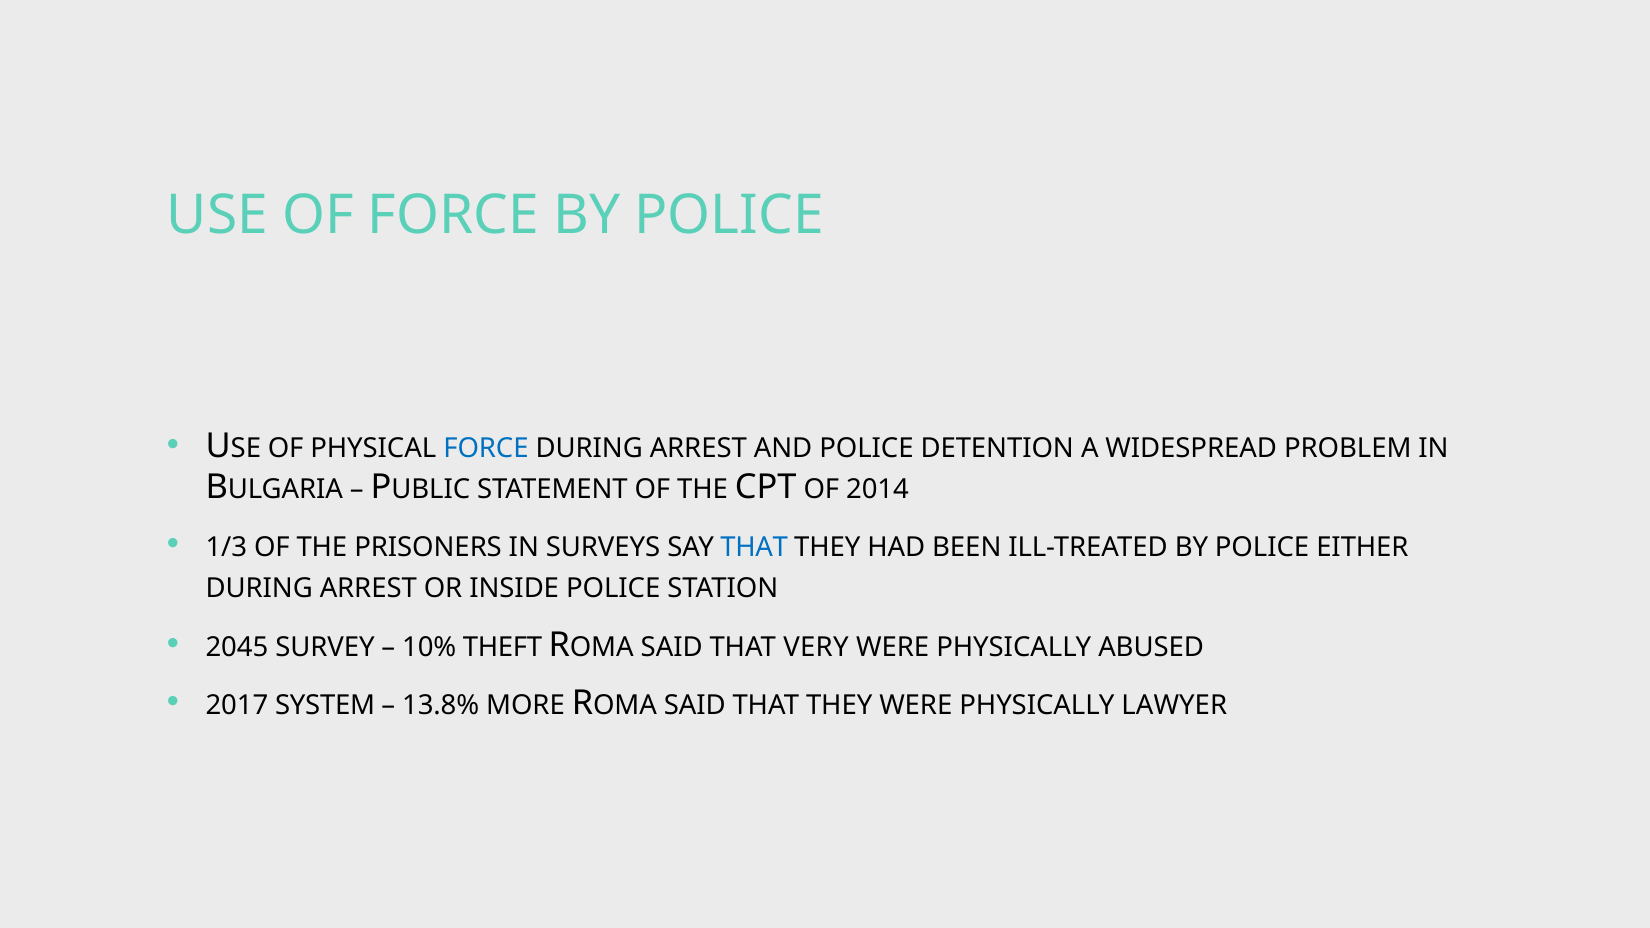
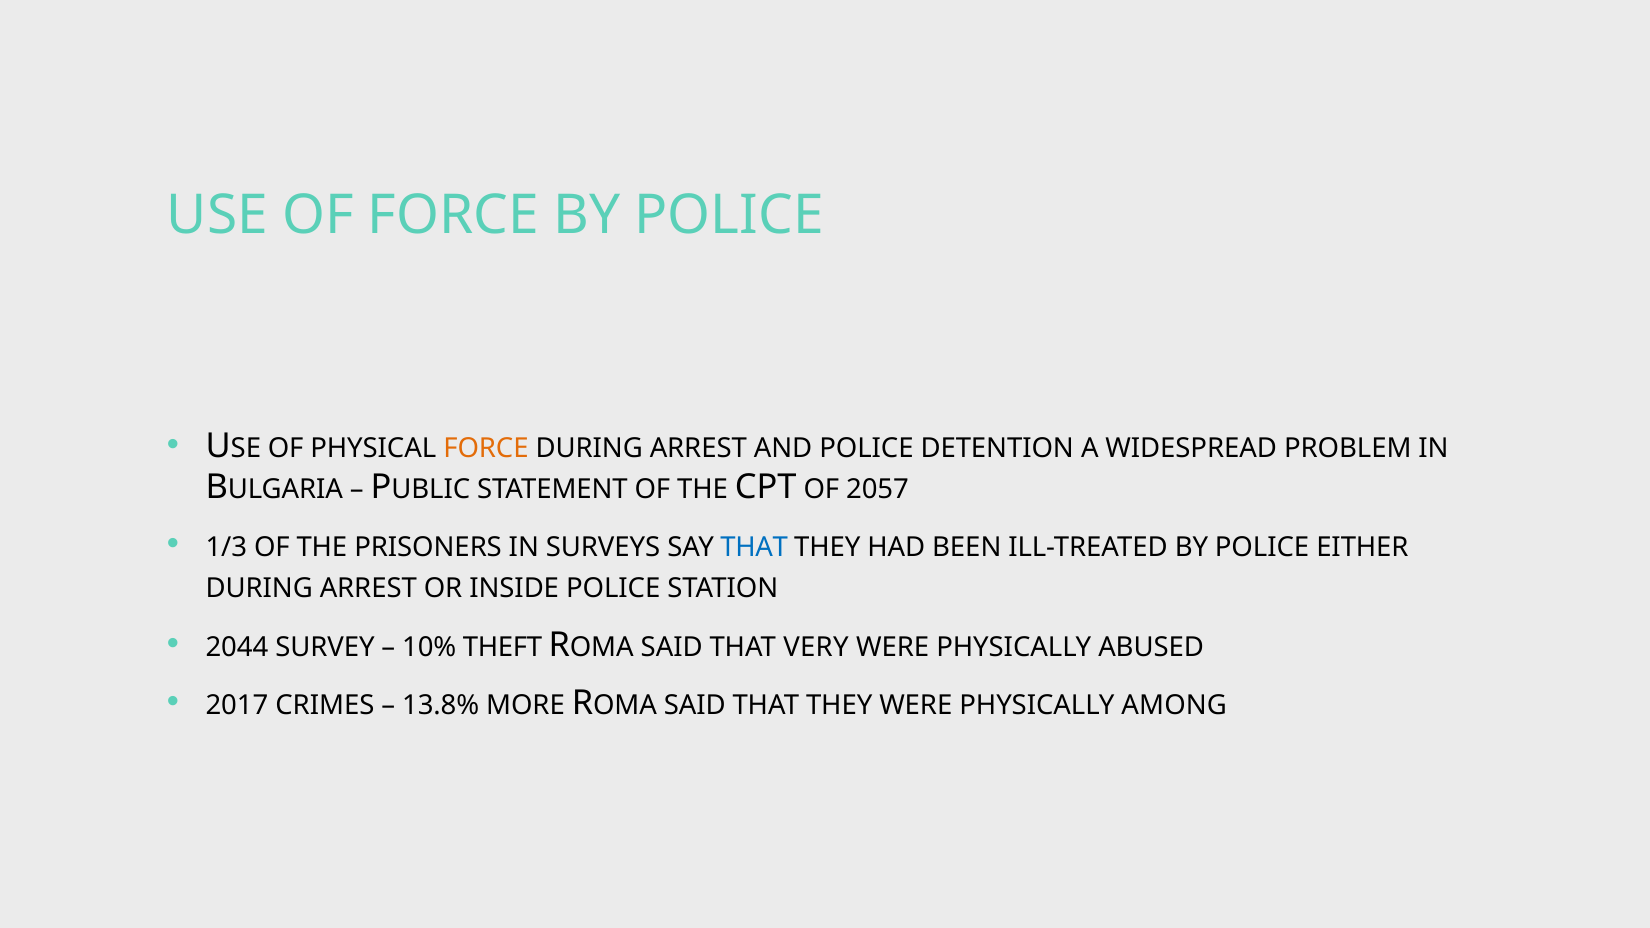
FORCE at (486, 448) colour: blue -> orange
2014: 2014 -> 2057
2045: 2045 -> 2044
SYSTEM: SYSTEM -> CRIMES
LAWYER: LAWYER -> AMONG
